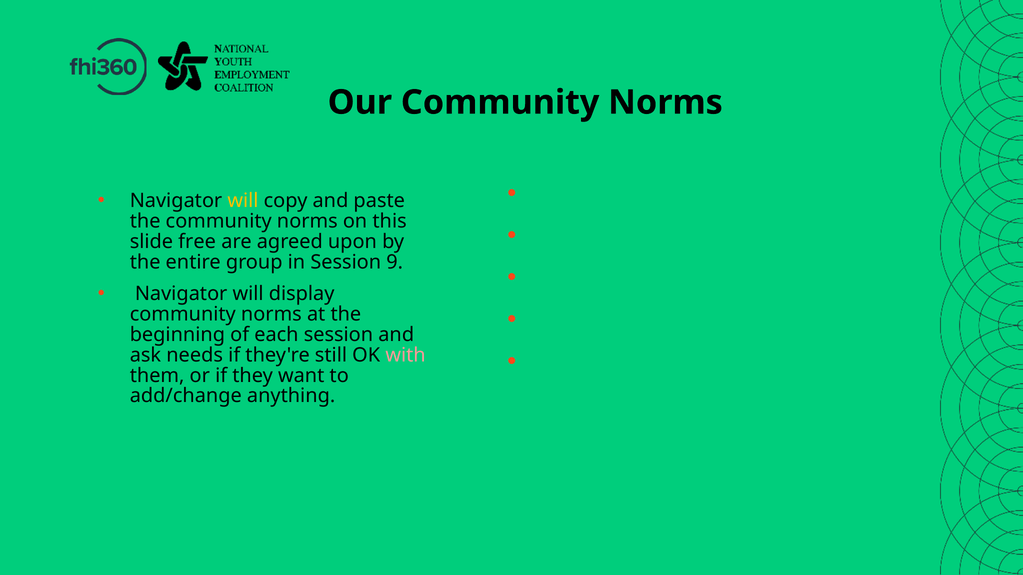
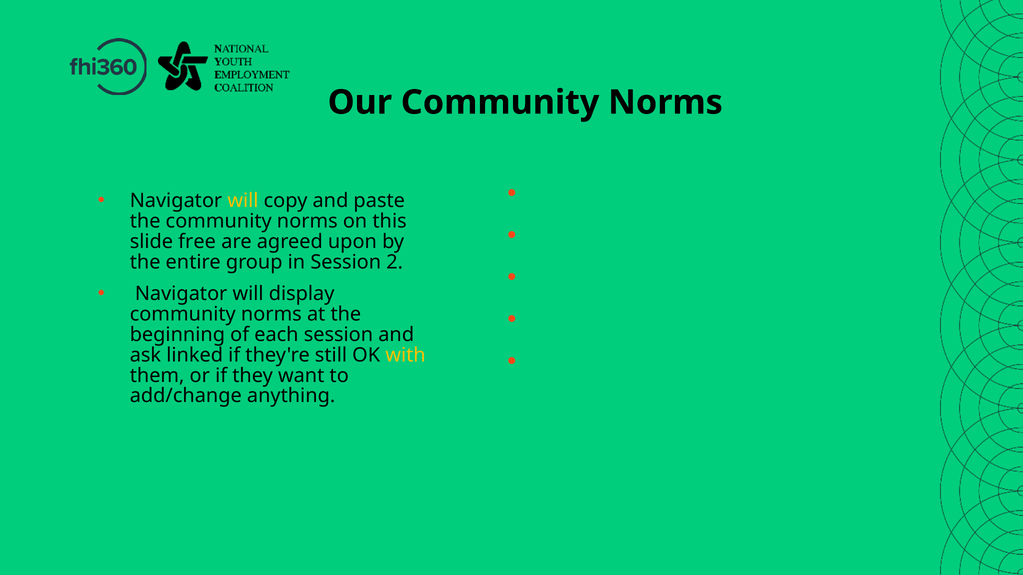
9: 9 -> 2
needs: needs -> linked
with colour: pink -> yellow
